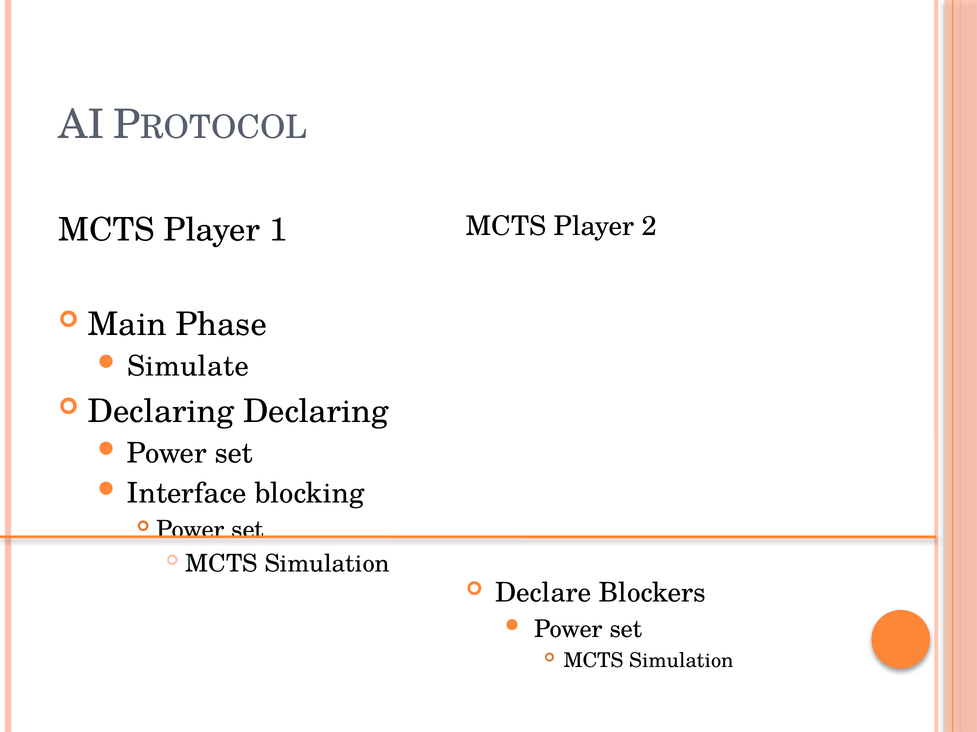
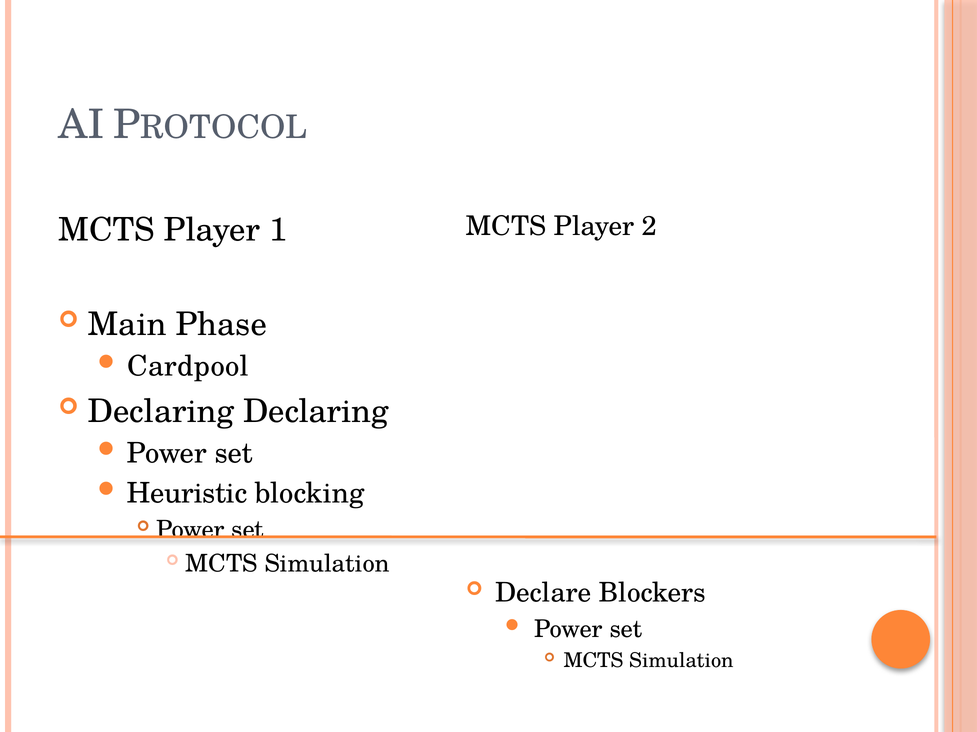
Simulate: Simulate -> Cardpool
Interface: Interface -> Heuristic
